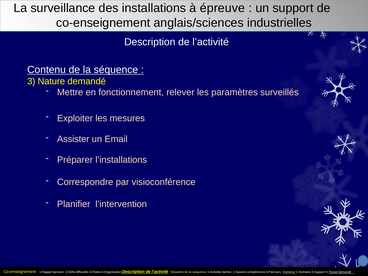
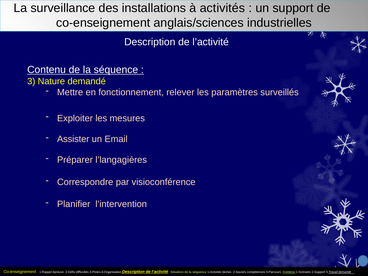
à épreuve: épreuve -> activités
l’installations: l’installations -> l’langagières
